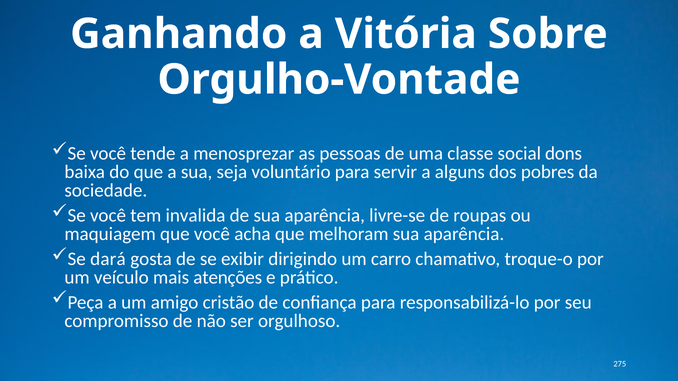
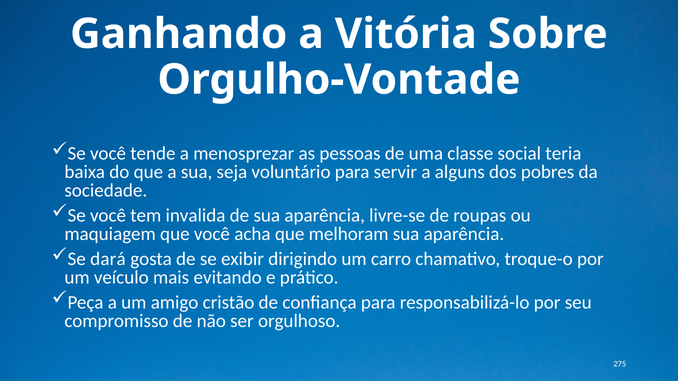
dons: dons -> teria
atenções: atenções -> evitando
